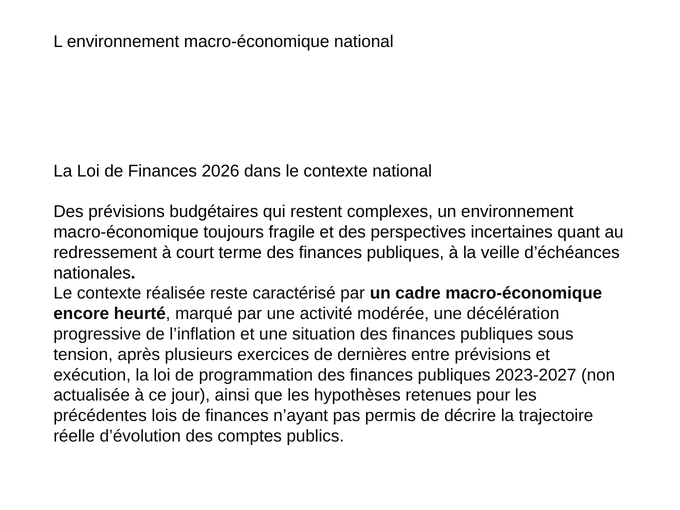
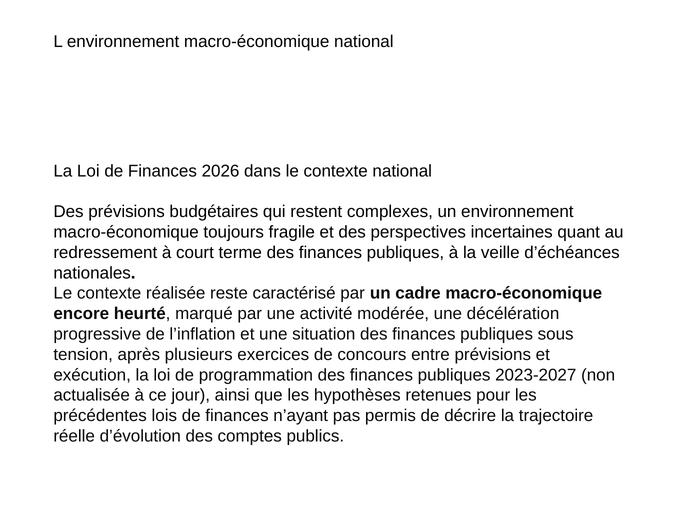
dernières: dernières -> concours
